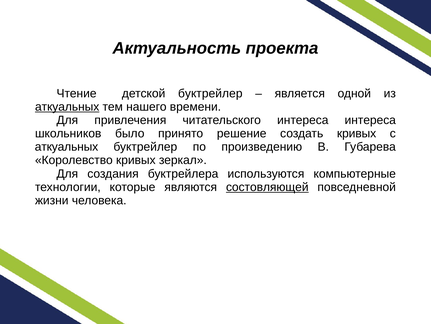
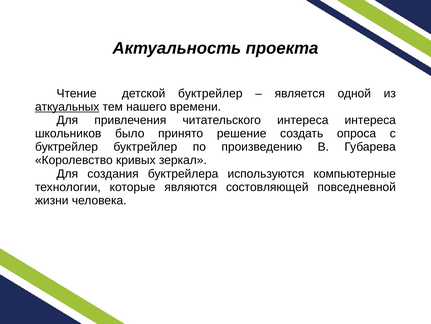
создать кривых: кривых -> опроса
аткуальных at (66, 147): аткуальных -> буктрейлер
состовляющей underline: present -> none
